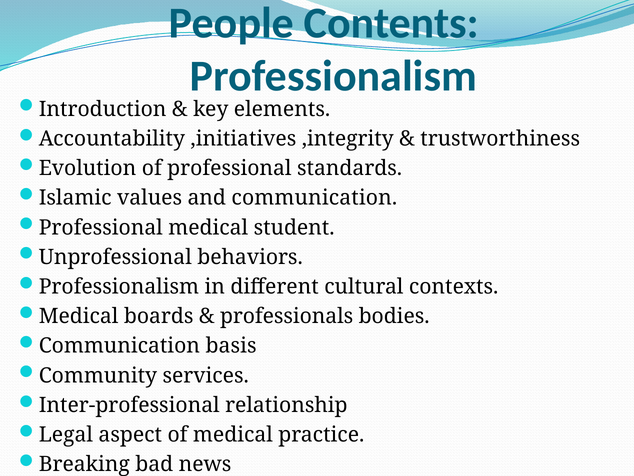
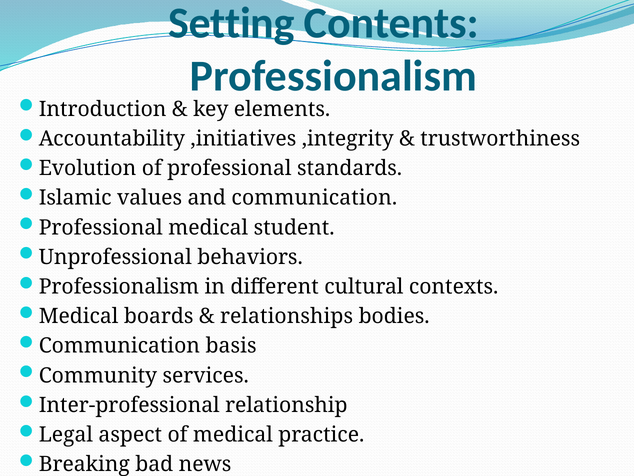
People: People -> Setting
professionals: professionals -> relationships
